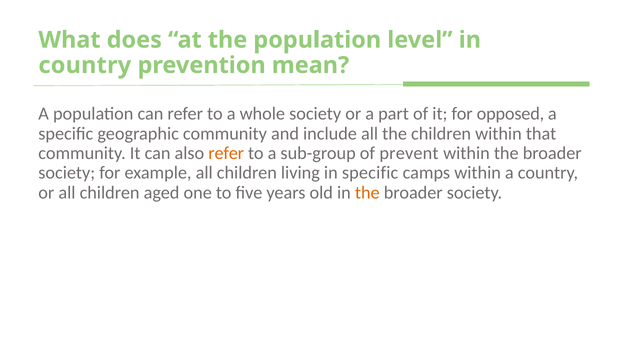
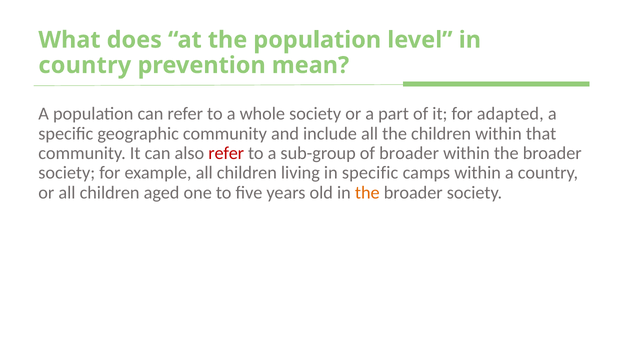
opposed: opposed -> adapted
refer at (226, 153) colour: orange -> red
of prevent: prevent -> broader
